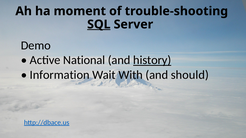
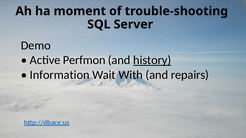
SQL underline: present -> none
National: National -> Perfmon
should: should -> repairs
